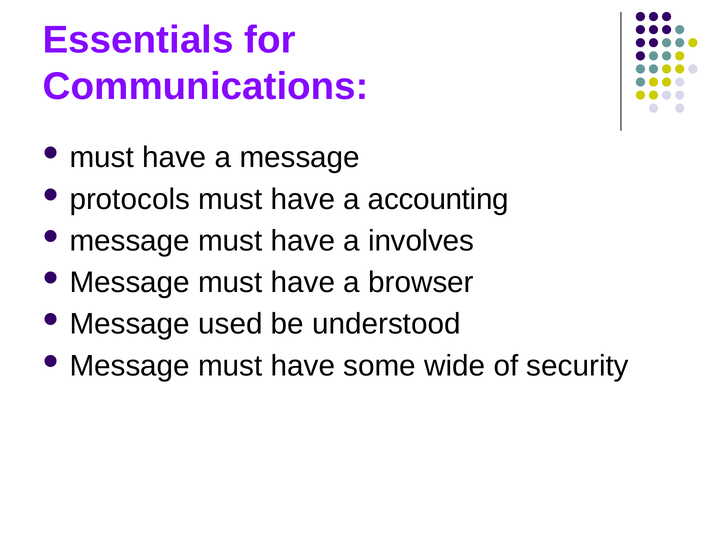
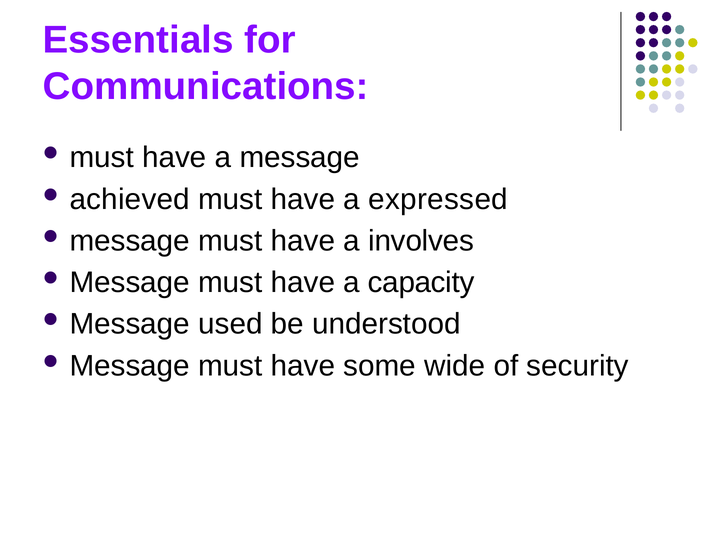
protocols: protocols -> achieved
accounting: accounting -> expressed
browser: browser -> capacity
